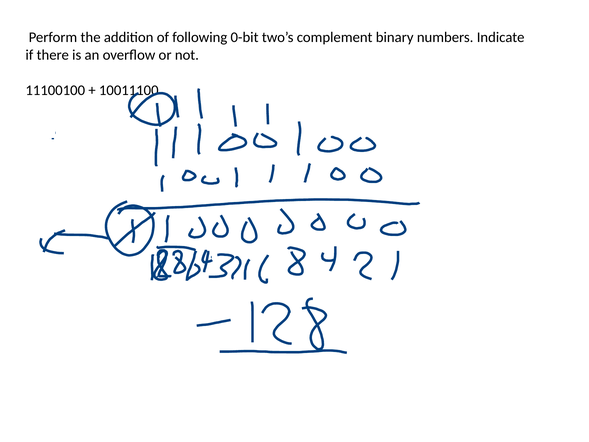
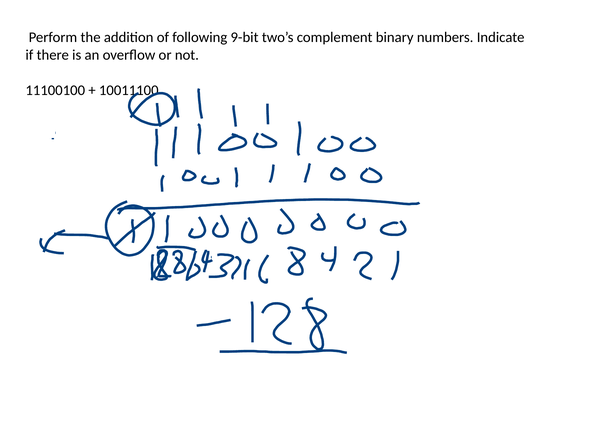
0-bit: 0-bit -> 9-bit
